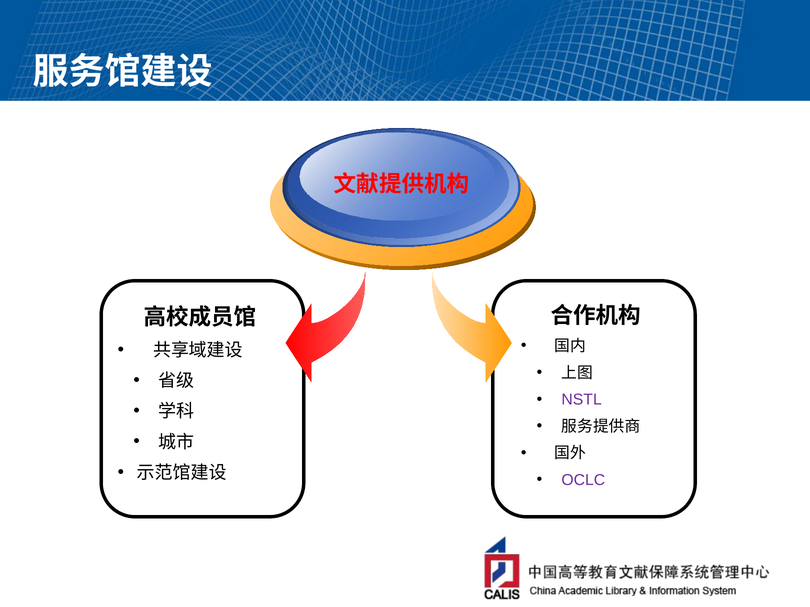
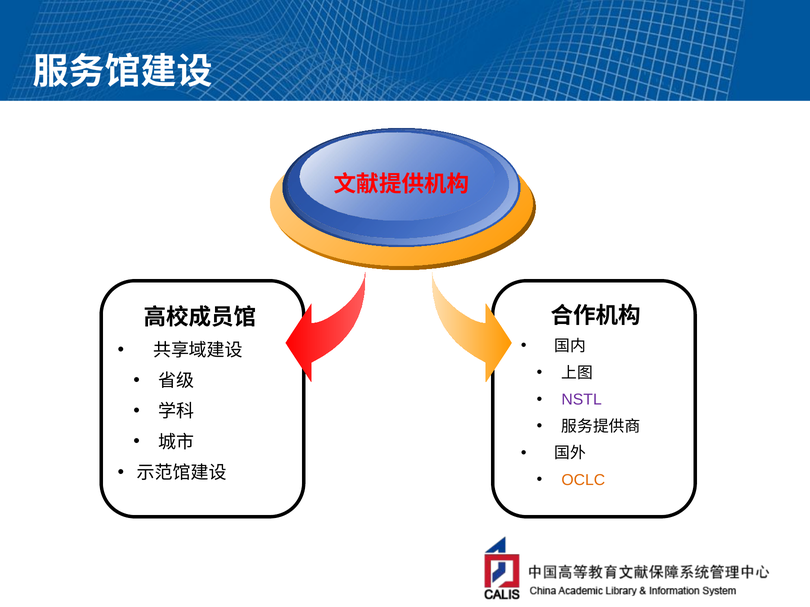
OCLC colour: purple -> orange
